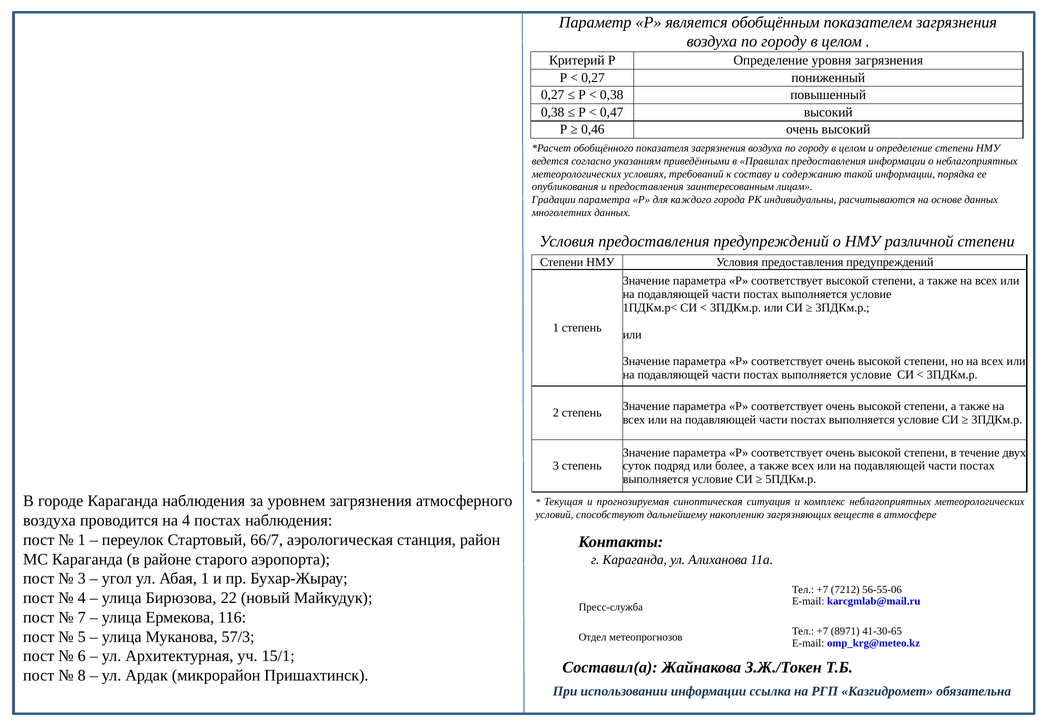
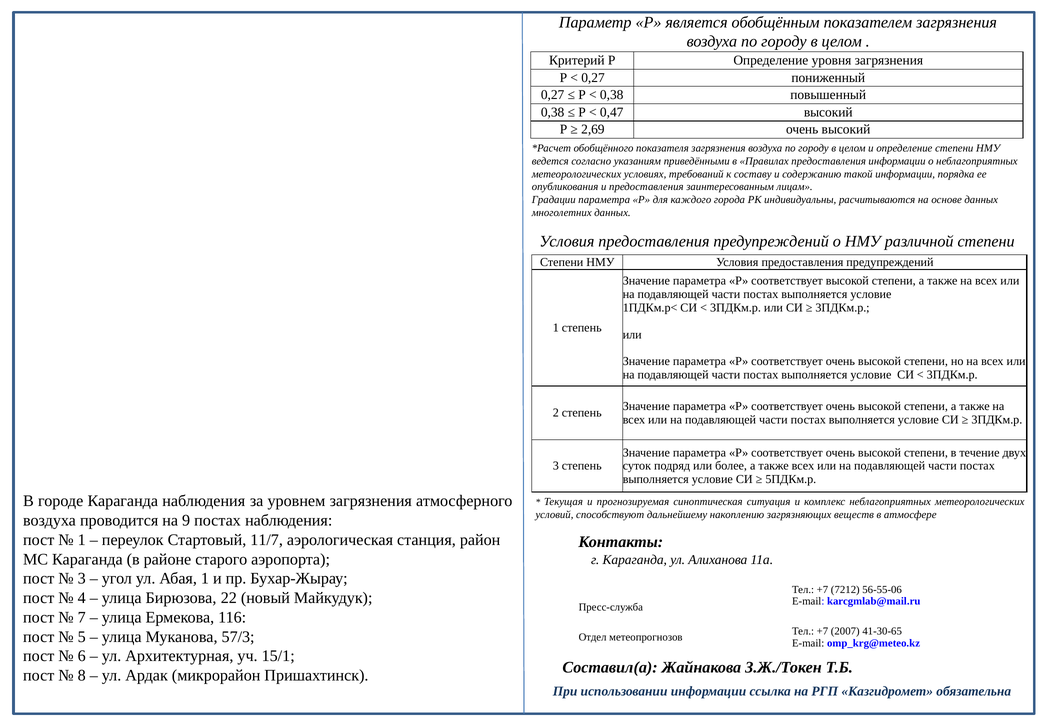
0,46: 0,46 -> 2,69
на 4: 4 -> 9
66/7: 66/7 -> 11/7
8971: 8971 -> 2007
